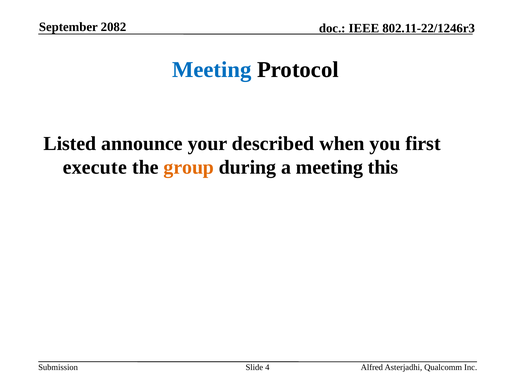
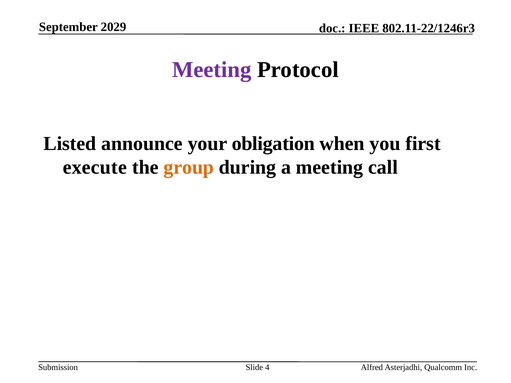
2082: 2082 -> 2029
Meeting at (212, 70) colour: blue -> purple
described: described -> obligation
this: this -> call
